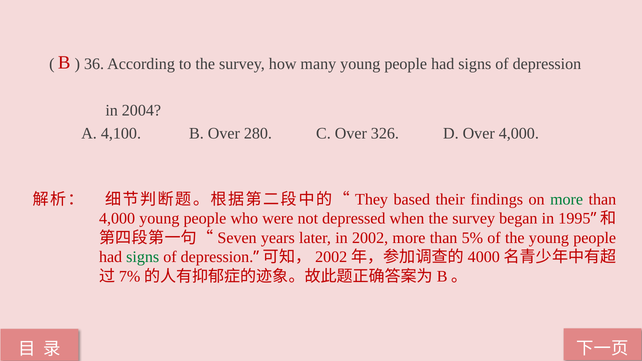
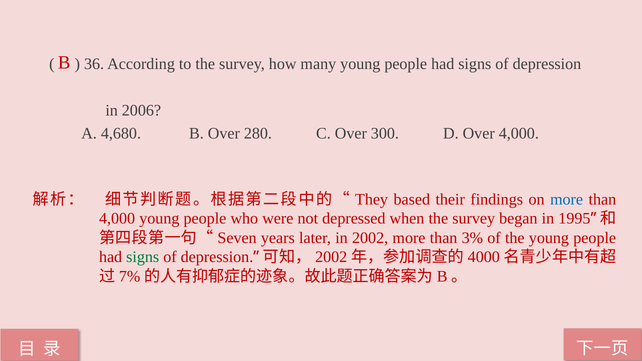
2004: 2004 -> 2006
4,100: 4,100 -> 4,680
326: 326 -> 300
more at (567, 199) colour: green -> blue
5%: 5% -> 3%
